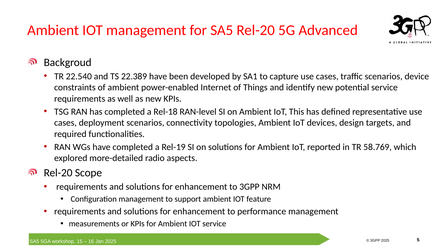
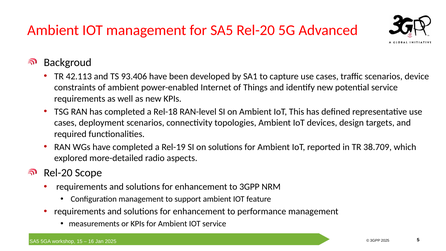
22.540: 22.540 -> 42.113
22.389: 22.389 -> 93.406
58.769: 58.769 -> 38.709
